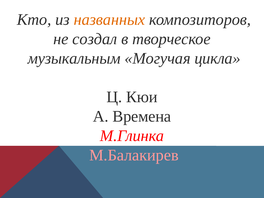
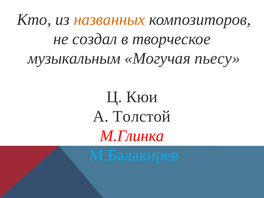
цикла: цикла -> пьесу
Времена: Времена -> Толстой
М.Балакирев colour: pink -> light blue
